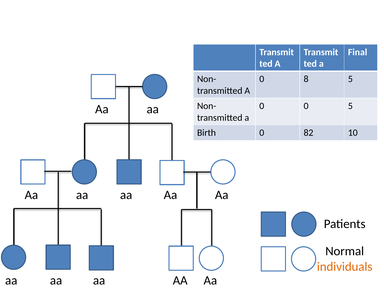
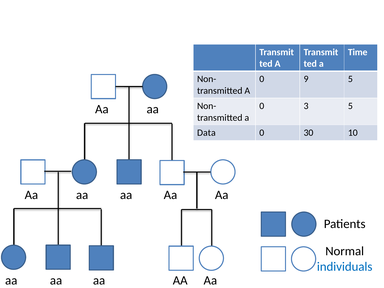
Final: Final -> Time
8: 8 -> 9
0 0: 0 -> 3
Birth: Birth -> Data
82: 82 -> 30
individuals colour: orange -> blue
